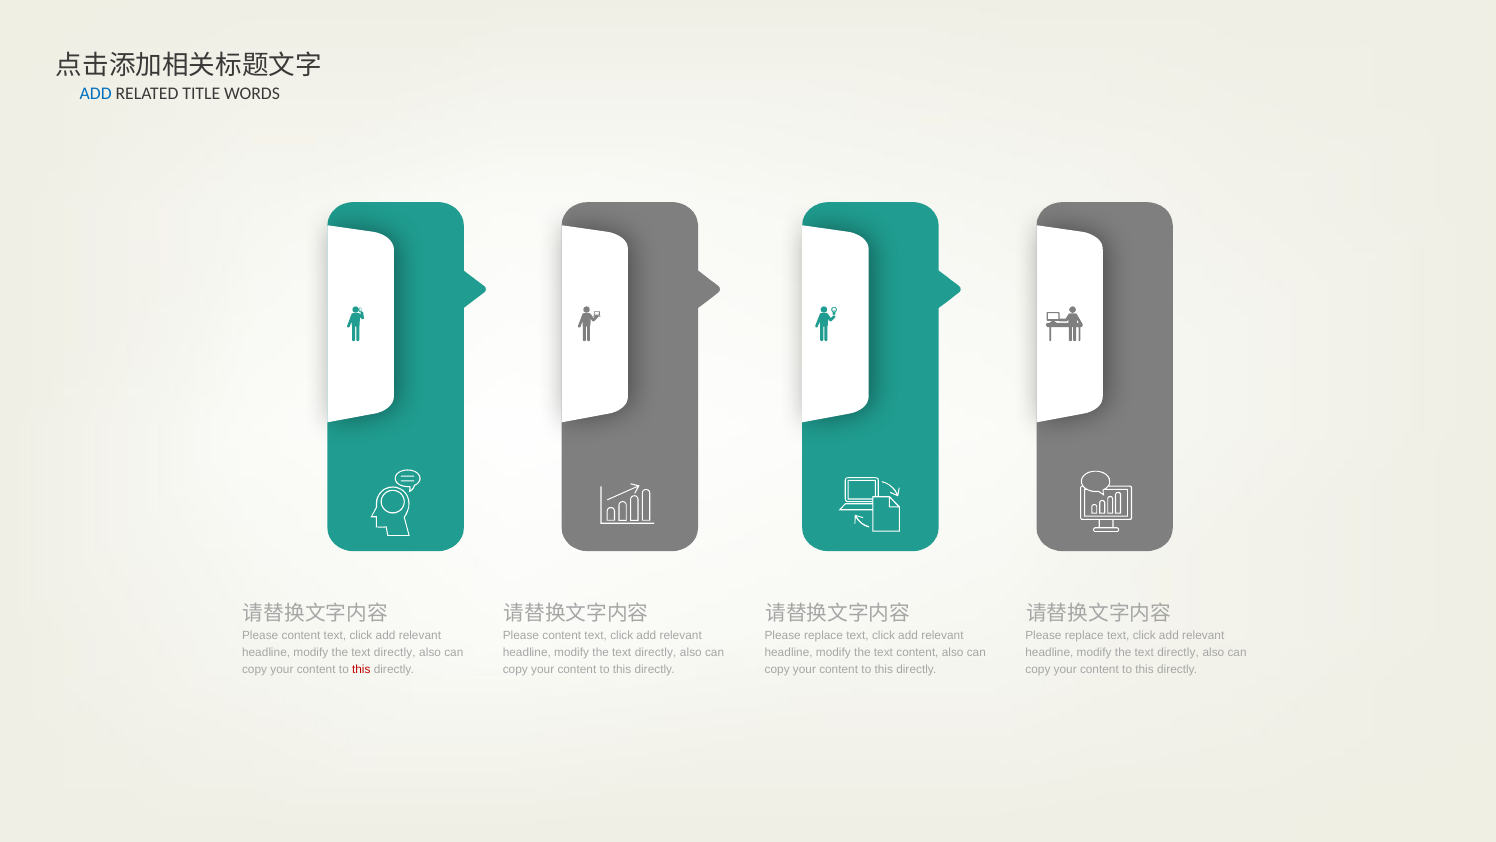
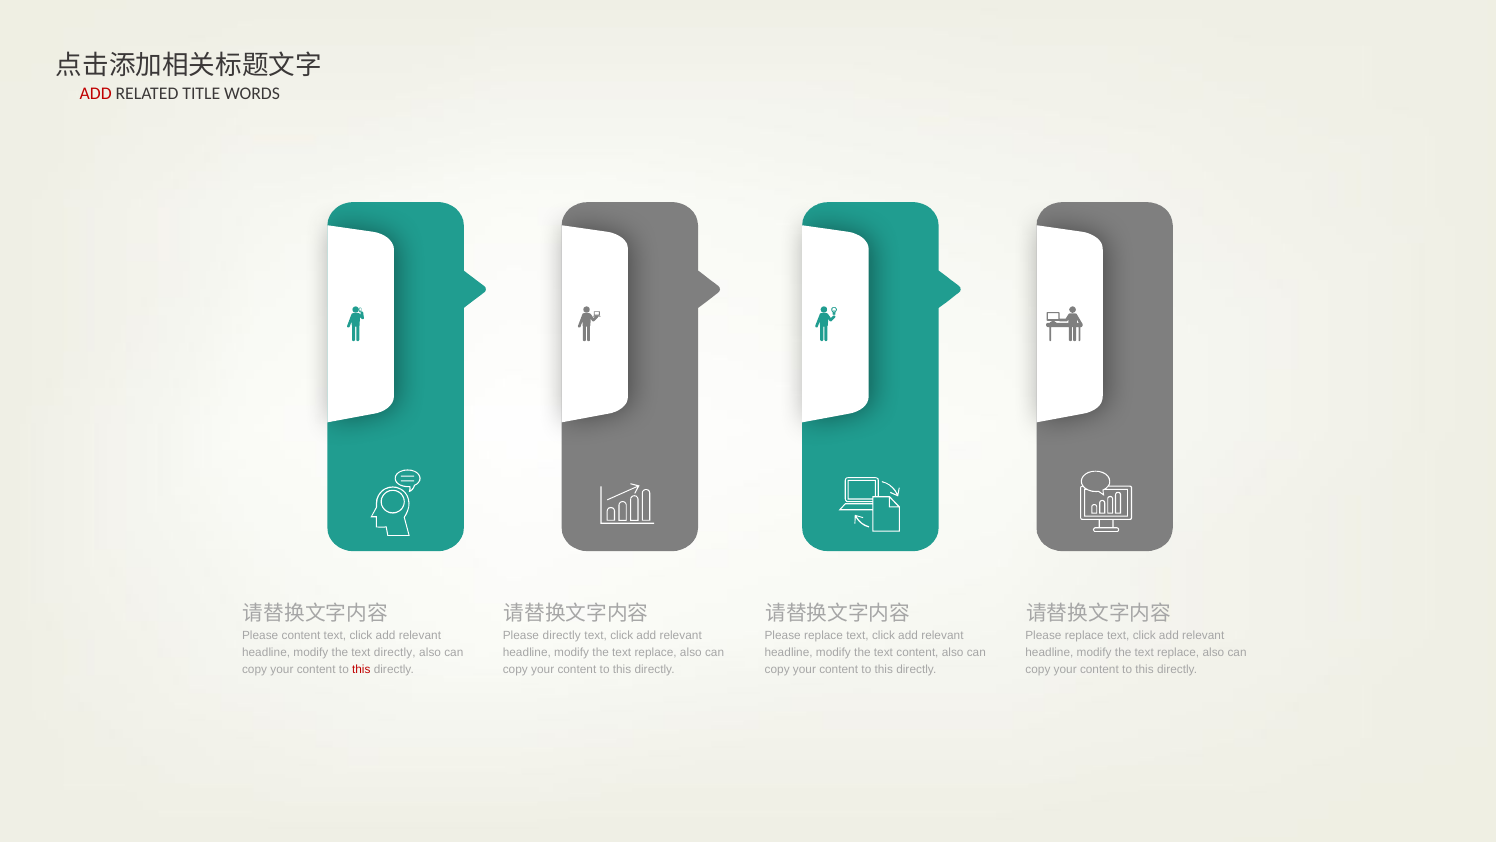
ADD at (96, 94) colour: blue -> red
content at (562, 635): content -> directly
directly at (656, 652): directly -> replace
directly at (1178, 652): directly -> replace
